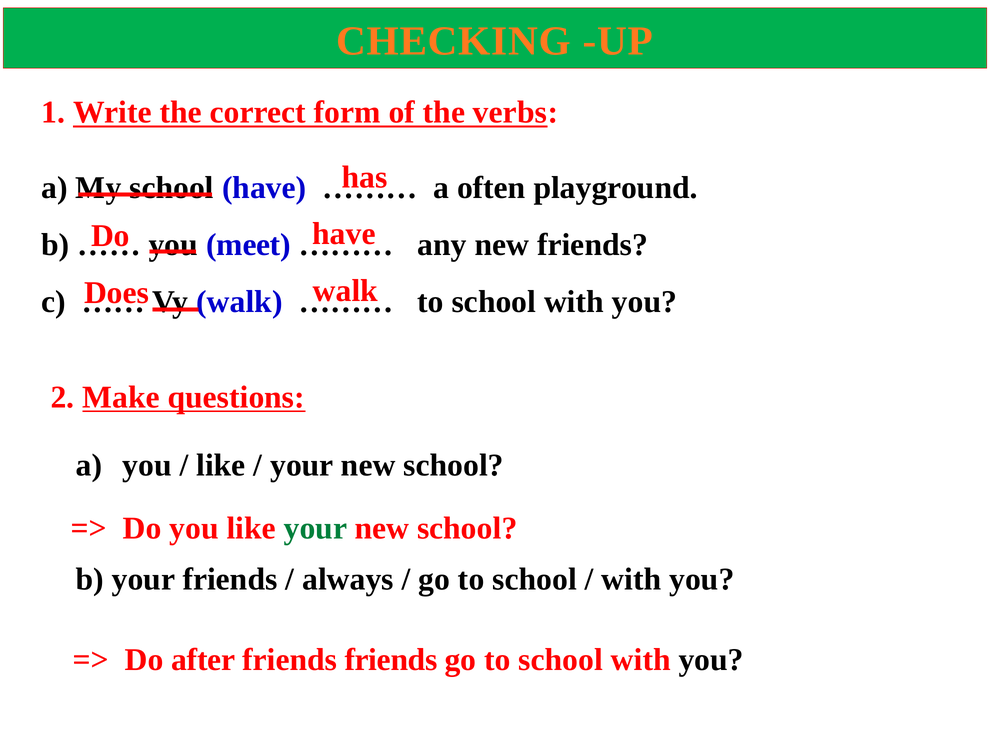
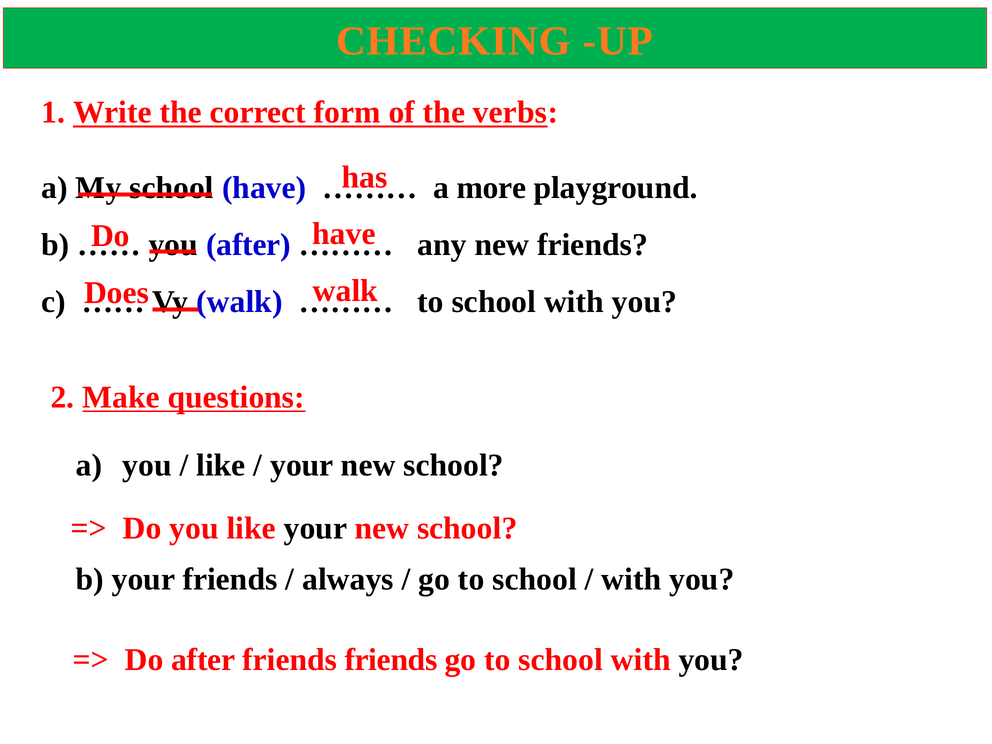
often: often -> more
meet at (248, 245): meet -> after
your at (315, 529) colour: green -> black
